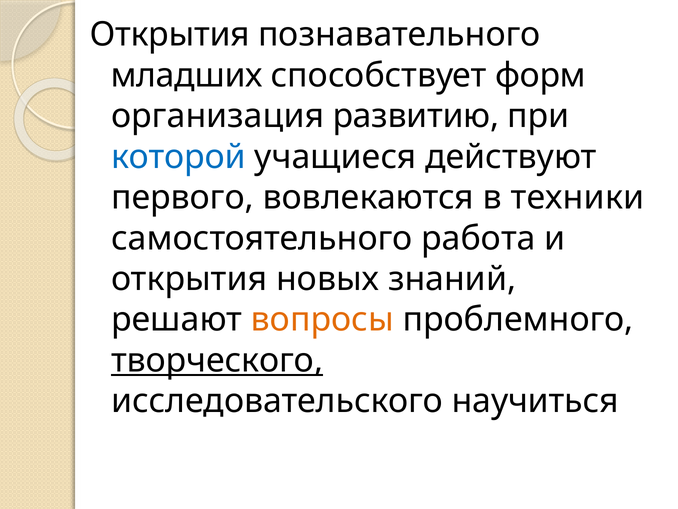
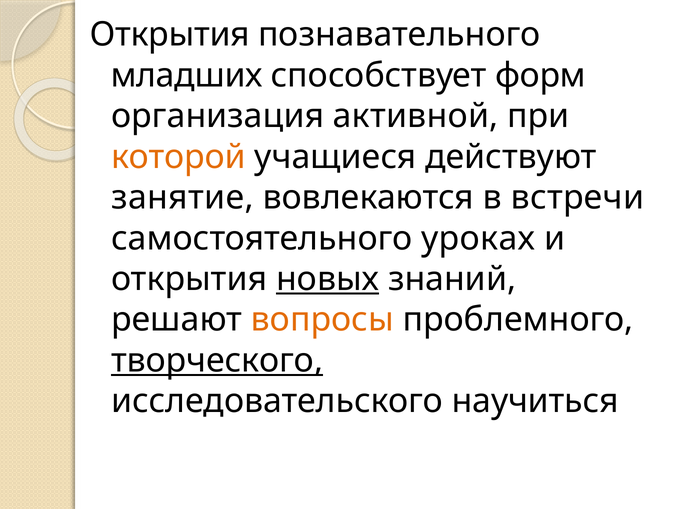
развитию: развитию -> активной
которой colour: blue -> orange
первого: первого -> занятие
техники: техники -> встречи
работа: работа -> уроках
новых underline: none -> present
